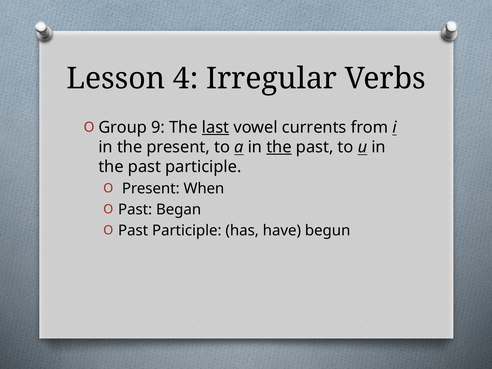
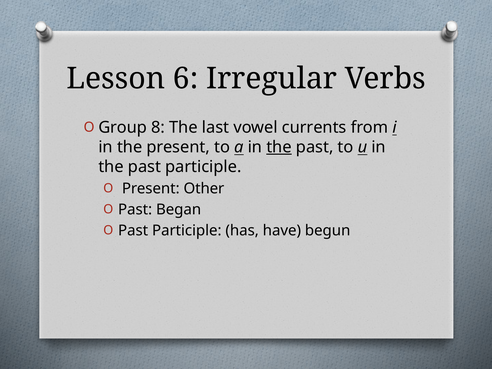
4: 4 -> 6
9: 9 -> 8
last underline: present -> none
When: When -> Other
